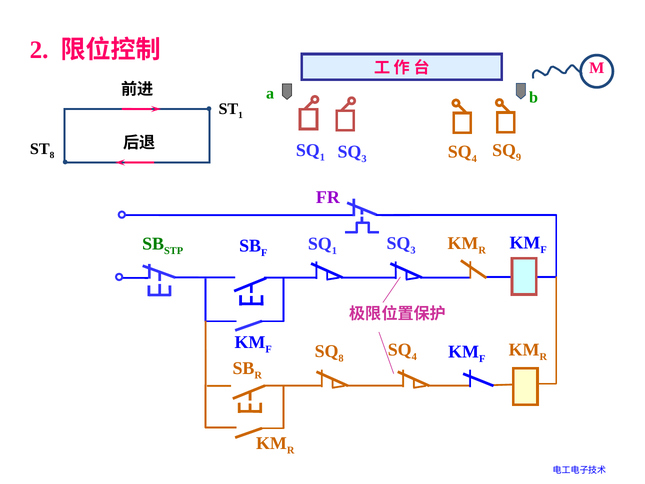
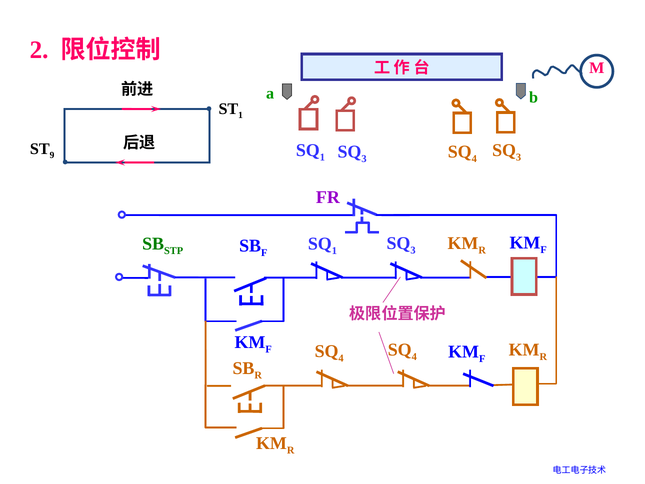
8 at (52, 155): 8 -> 9
9 at (519, 157): 9 -> 3
8 at (341, 358): 8 -> 4
